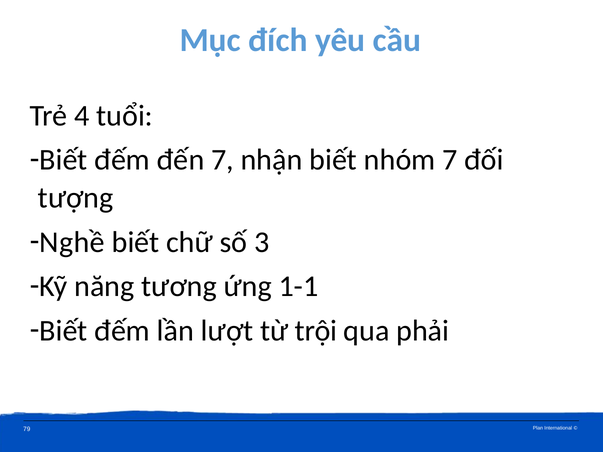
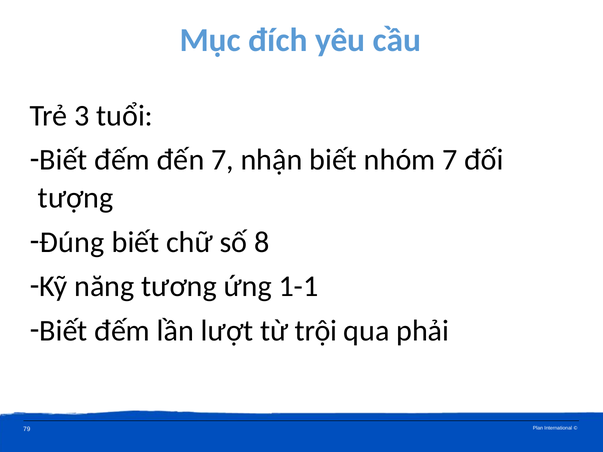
4: 4 -> 3
Nghề: Nghề -> Đúng
3: 3 -> 8
